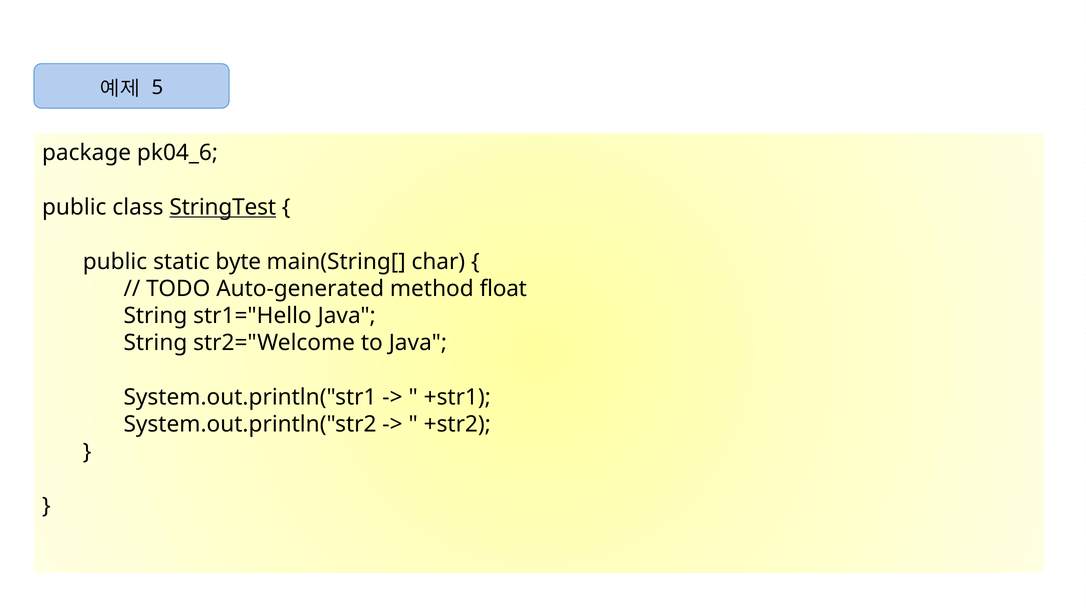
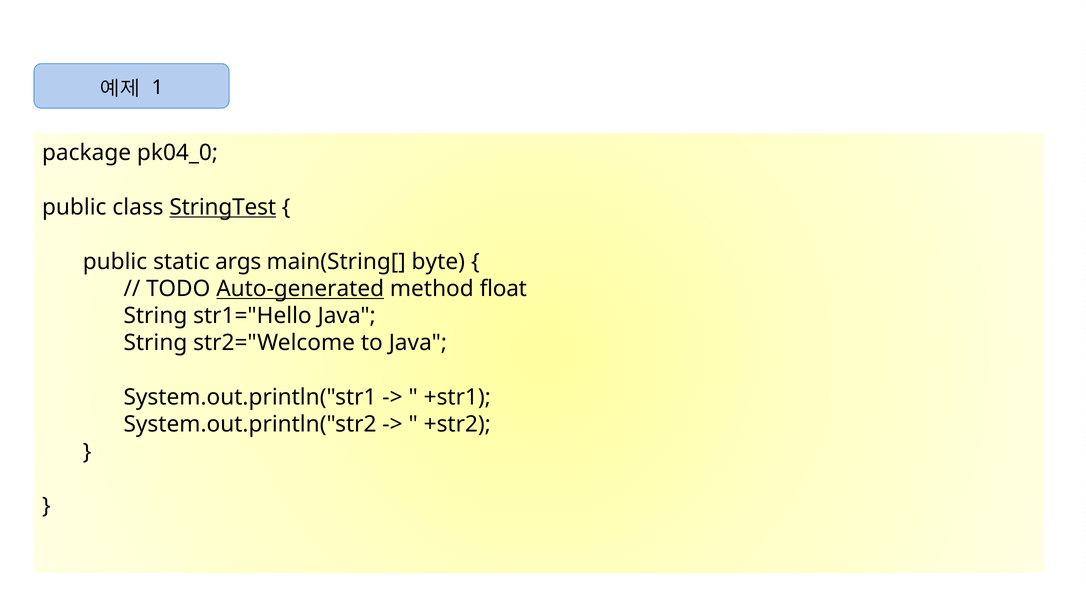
5: 5 -> 1
pk04_6: pk04_6 -> pk04_0
byte: byte -> args
char: char -> byte
Auto-generated underline: none -> present
